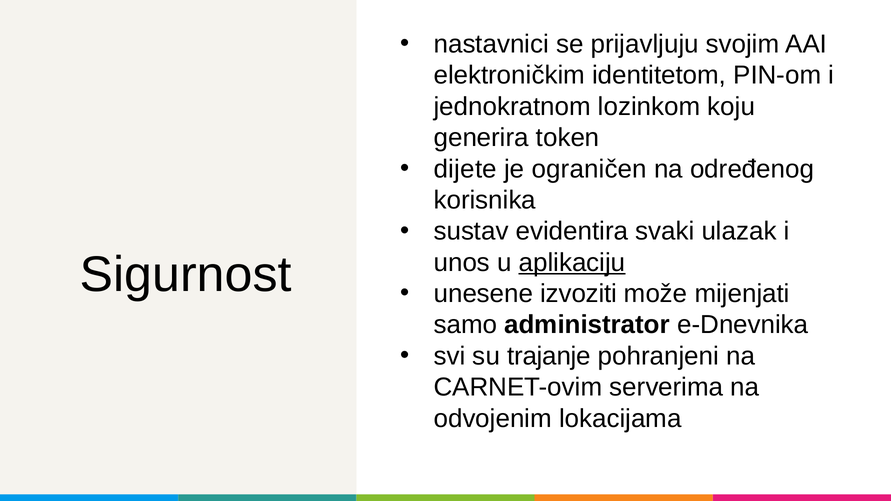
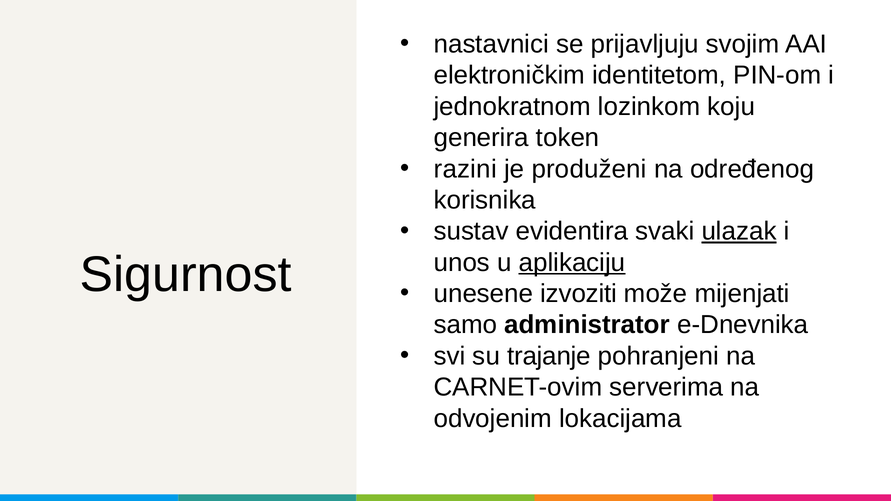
dijete: dijete -> razini
ograničen: ograničen -> produženi
ulazak underline: none -> present
